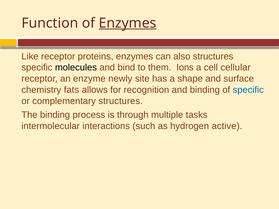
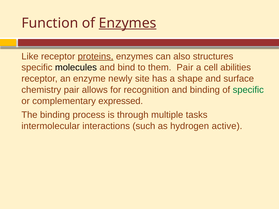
proteins underline: none -> present
them Ions: Ions -> Pair
cellular: cellular -> abilities
chemistry fats: fats -> pair
specific at (248, 90) colour: blue -> green
complementary structures: structures -> expressed
